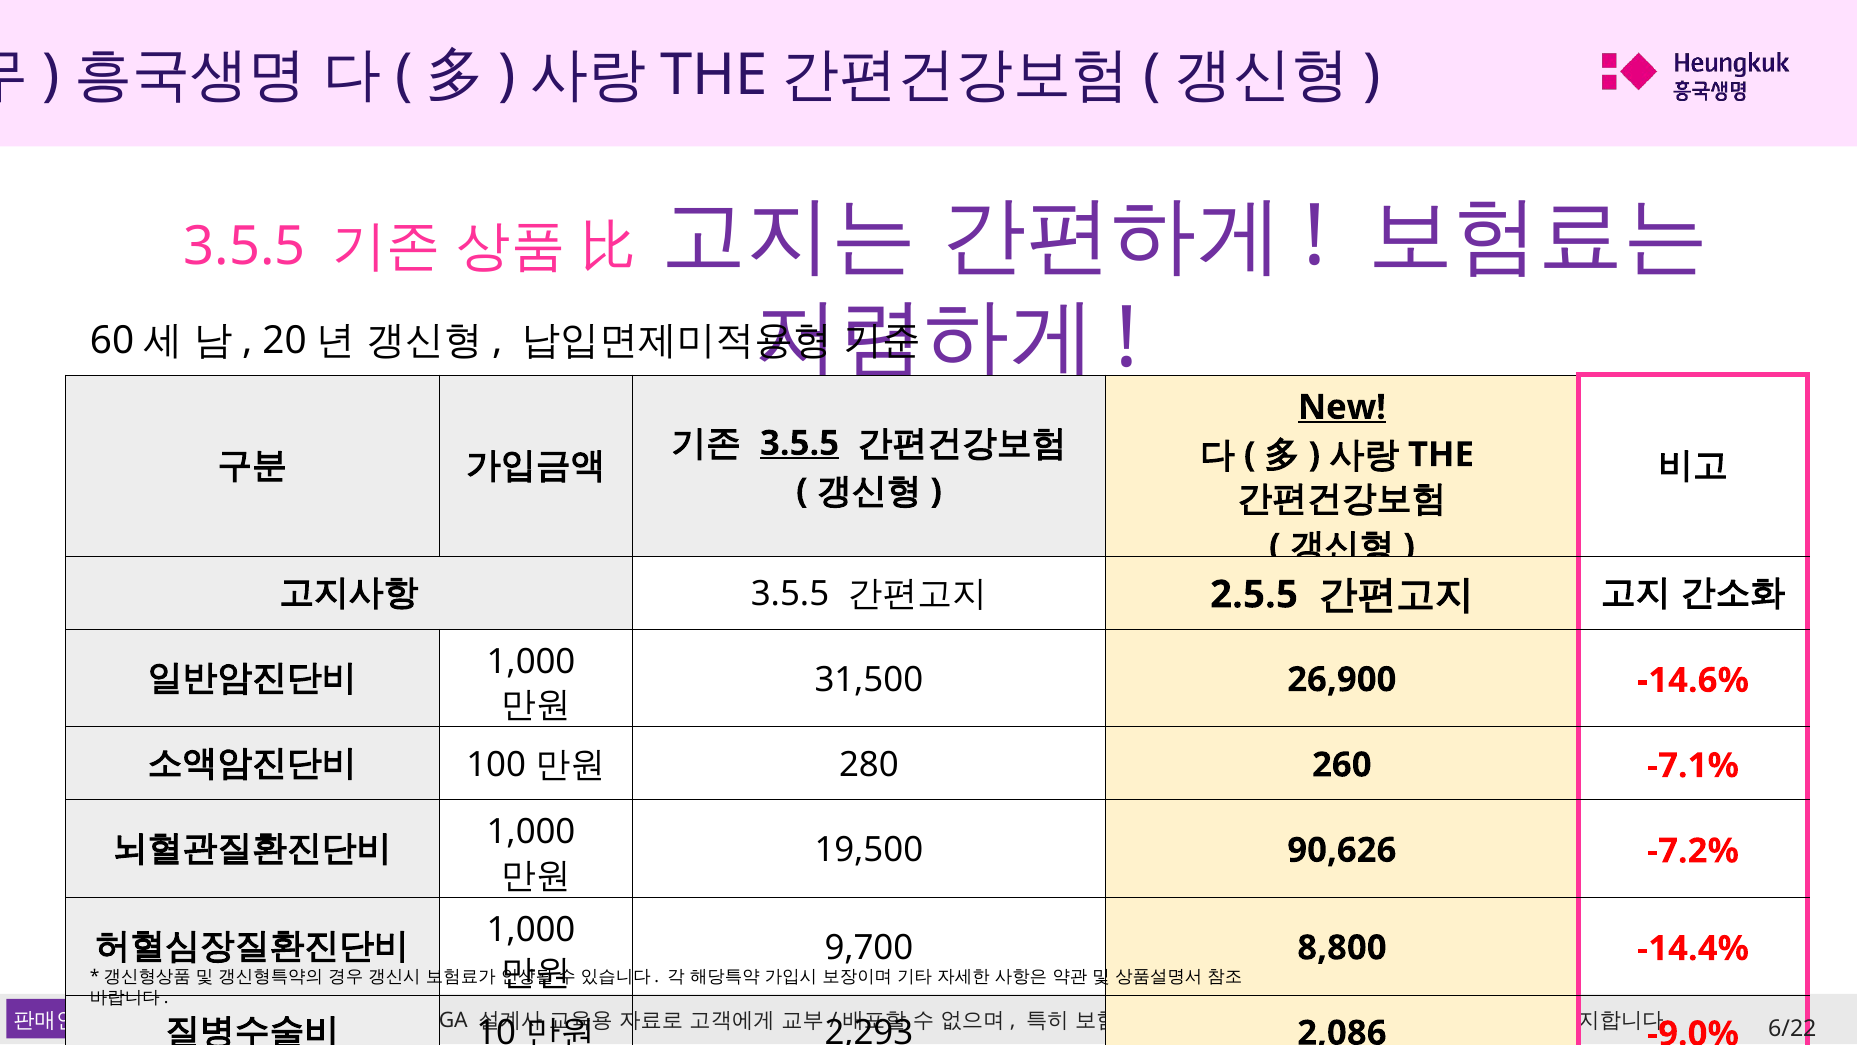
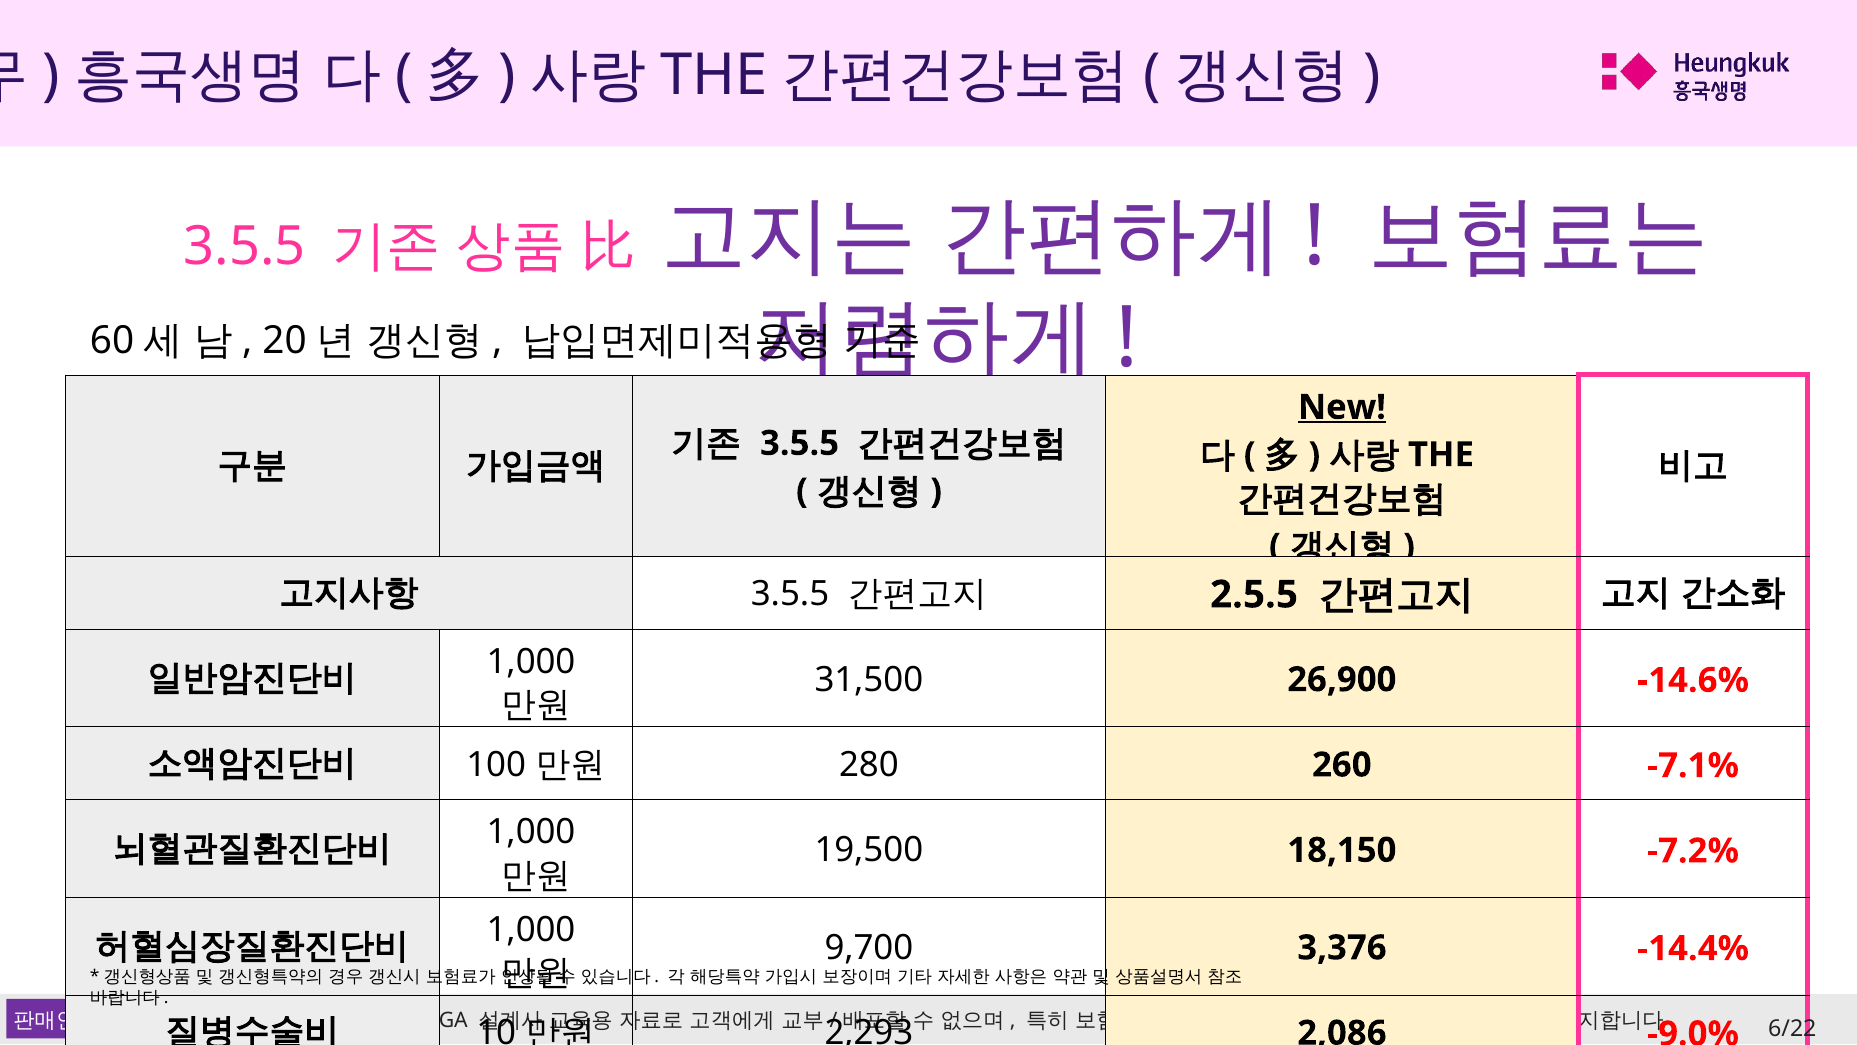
3.5.5 at (800, 443) underline: present -> none
90,626: 90,626 -> 18,150
8,800: 8,800 -> 3,376
